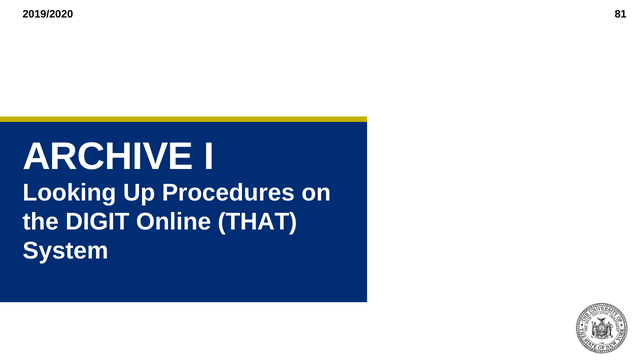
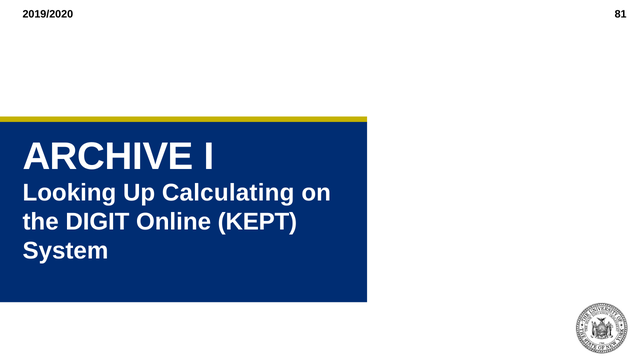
Procedures: Procedures -> Calculating
THAT: THAT -> KEPT
